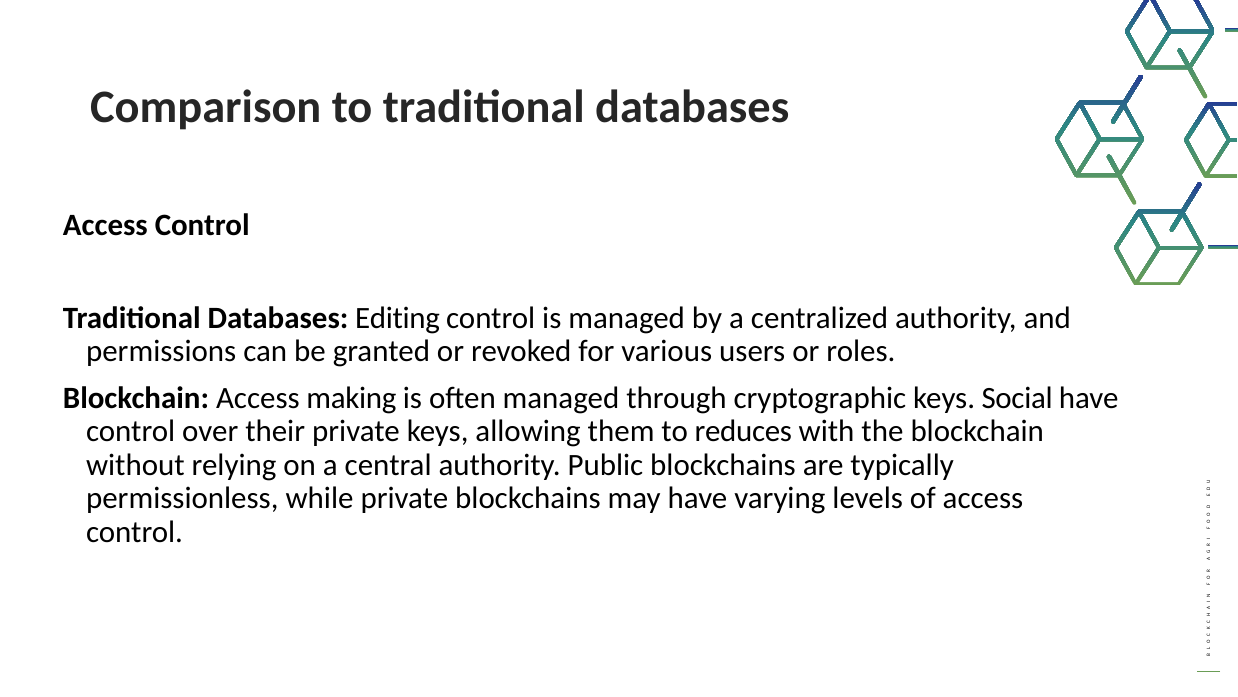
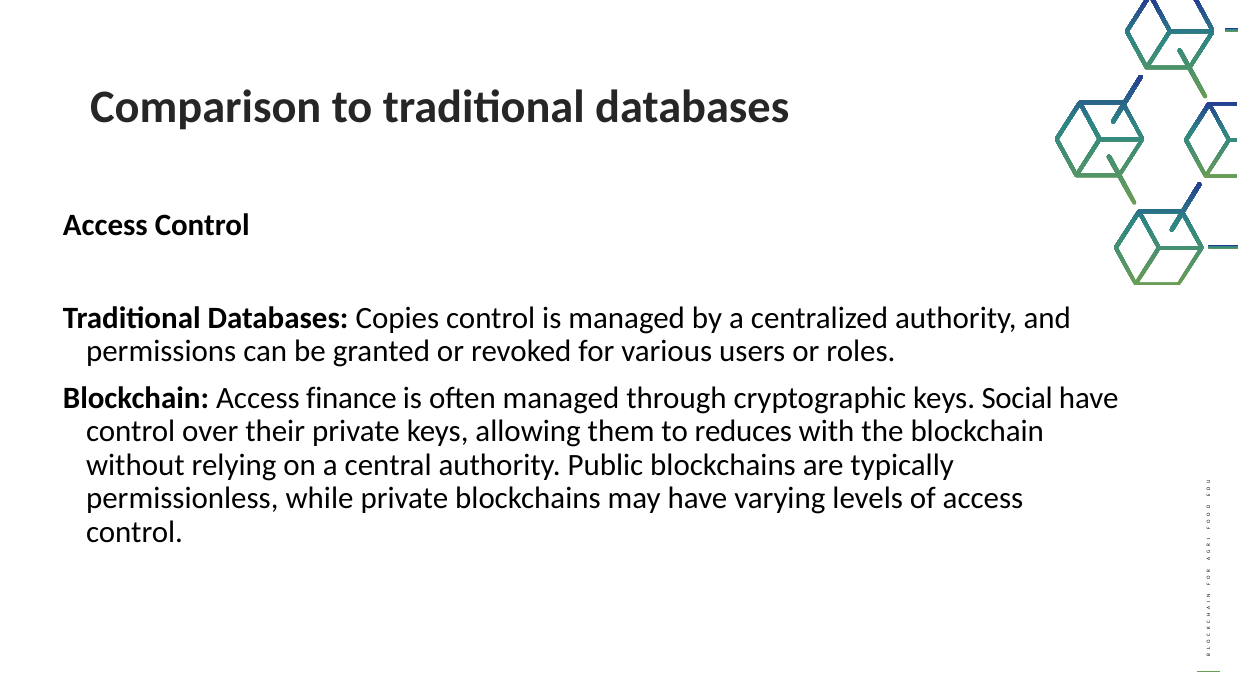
Editing: Editing -> Copies
making: making -> finance
